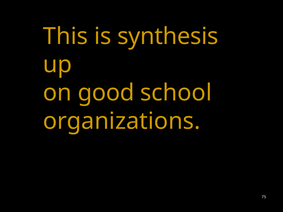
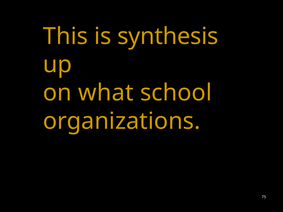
good: good -> what
